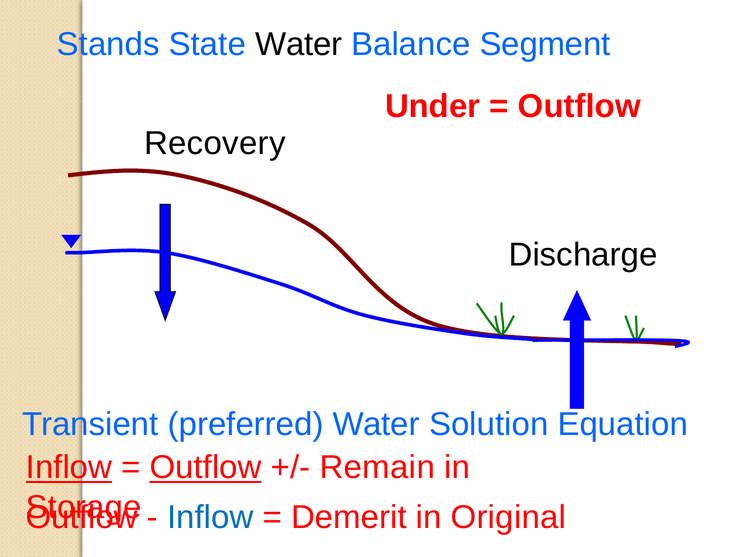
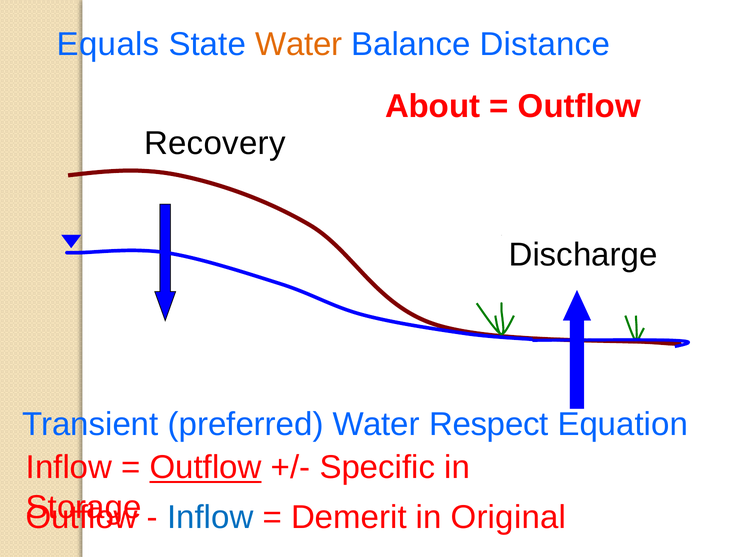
Stands: Stands -> Equals
Water at (299, 44) colour: black -> orange
Segment: Segment -> Distance
Under: Under -> About
Solution: Solution -> Respect
Inflow at (69, 468) underline: present -> none
Remain: Remain -> Specific
